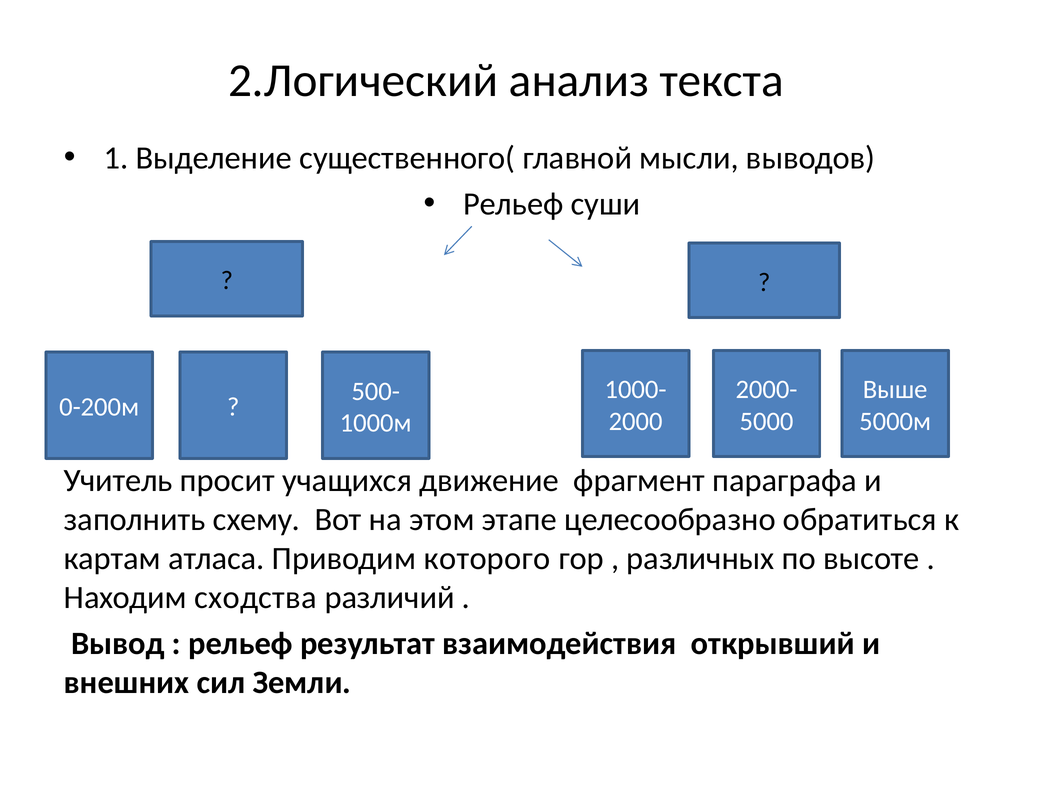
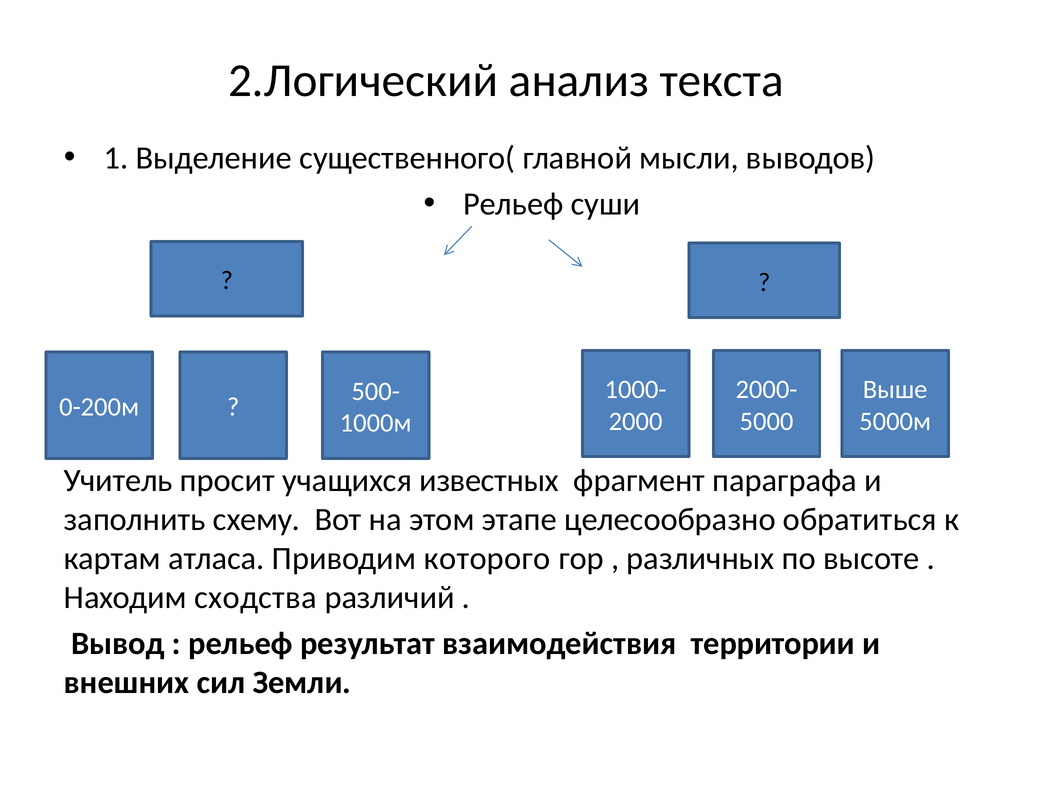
движение: движение -> известных
открывший: открывший -> территории
